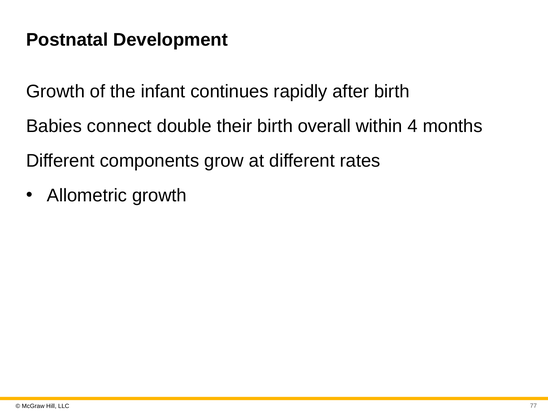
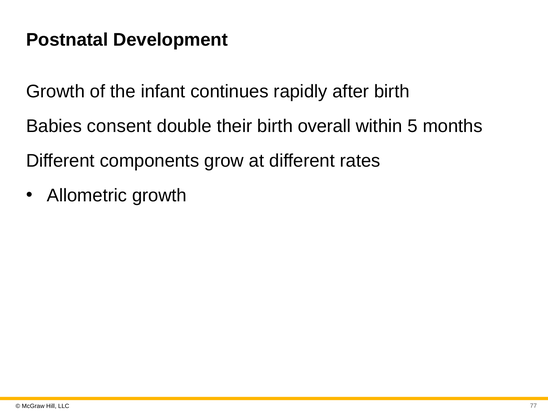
connect: connect -> consent
4: 4 -> 5
